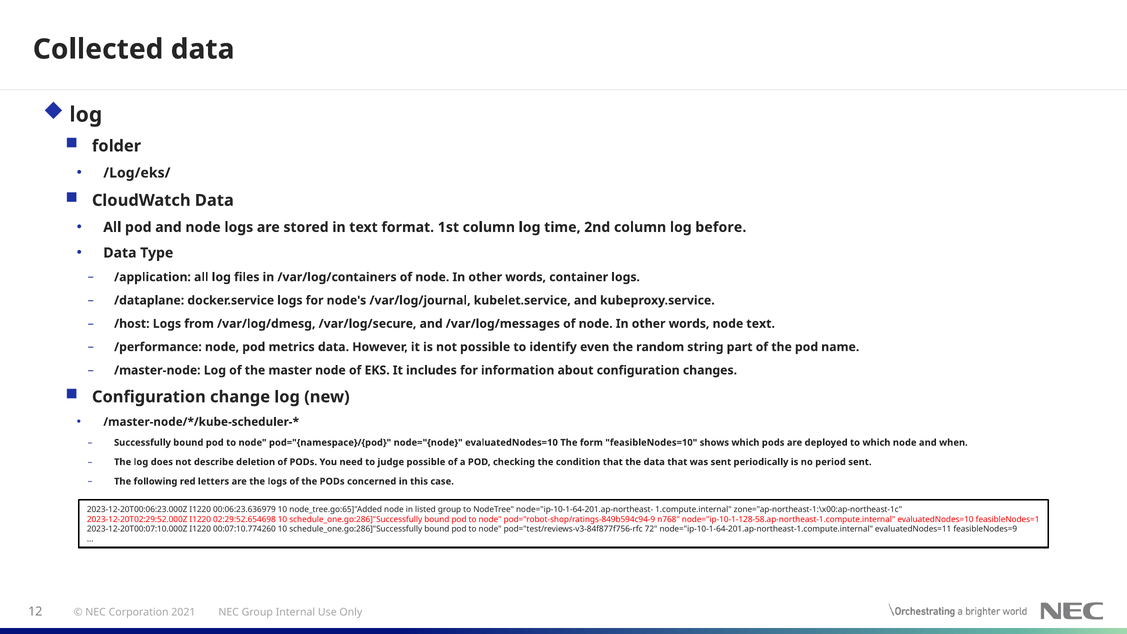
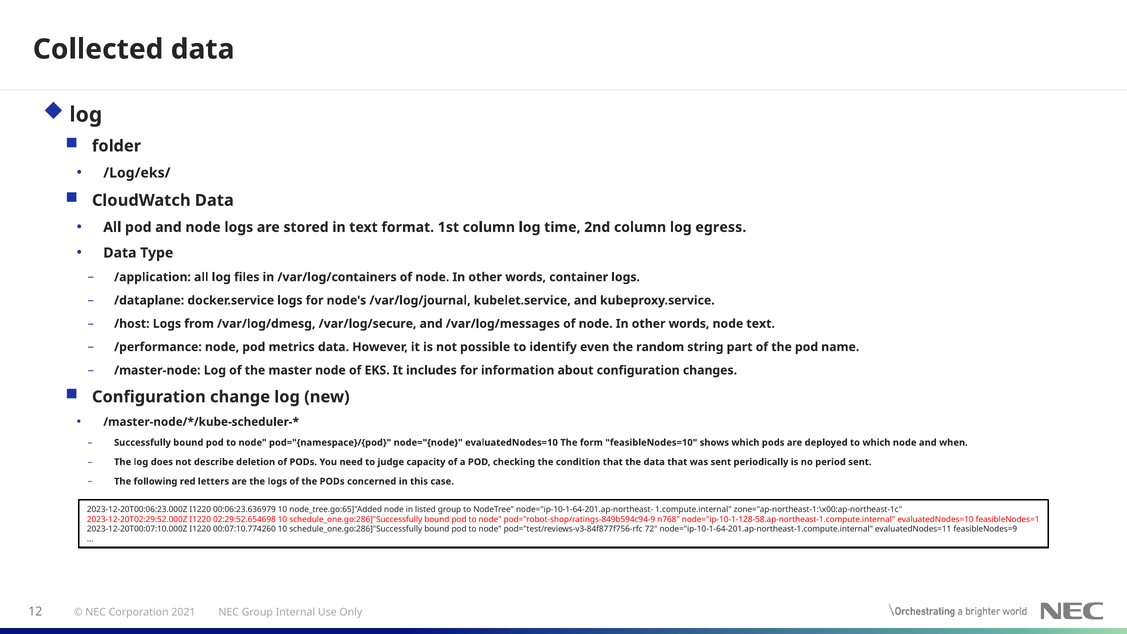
before: before -> egress
judge possible: possible -> capacity
